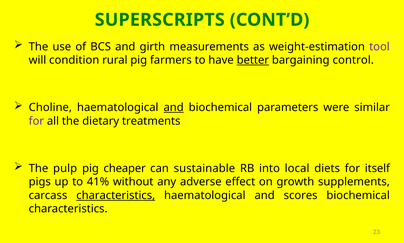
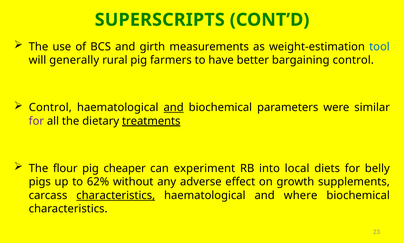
tool colour: purple -> blue
condition: condition -> generally
better underline: present -> none
Choline at (50, 107): Choline -> Control
treatments underline: none -> present
pulp: pulp -> flour
sustainable: sustainable -> experiment
itself: itself -> belly
41%: 41% -> 62%
scores: scores -> where
